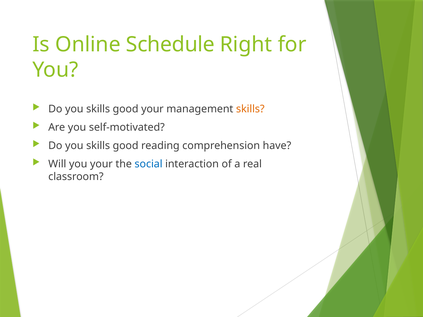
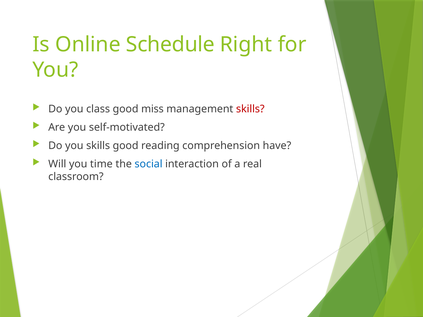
skills at (98, 109): skills -> class
good your: your -> miss
skills at (250, 109) colour: orange -> red
you your: your -> time
